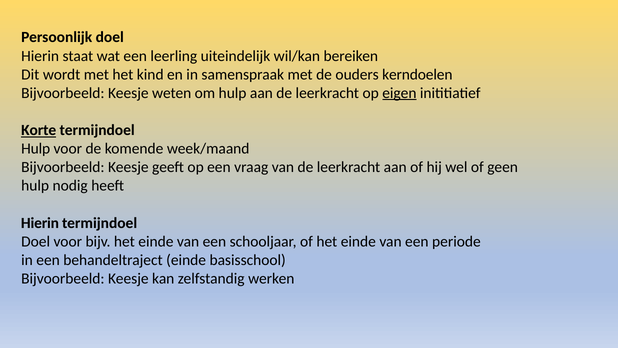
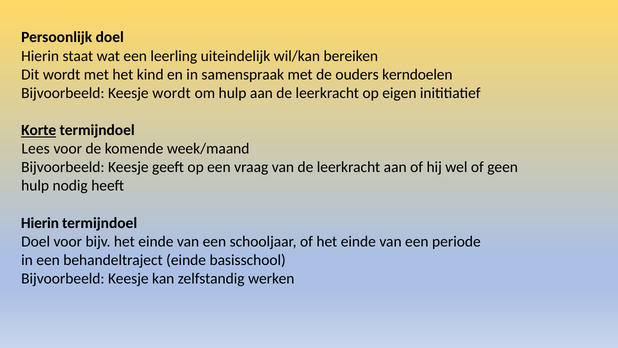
Keesje weten: weten -> wordt
eigen underline: present -> none
Hulp at (36, 149): Hulp -> Lees
